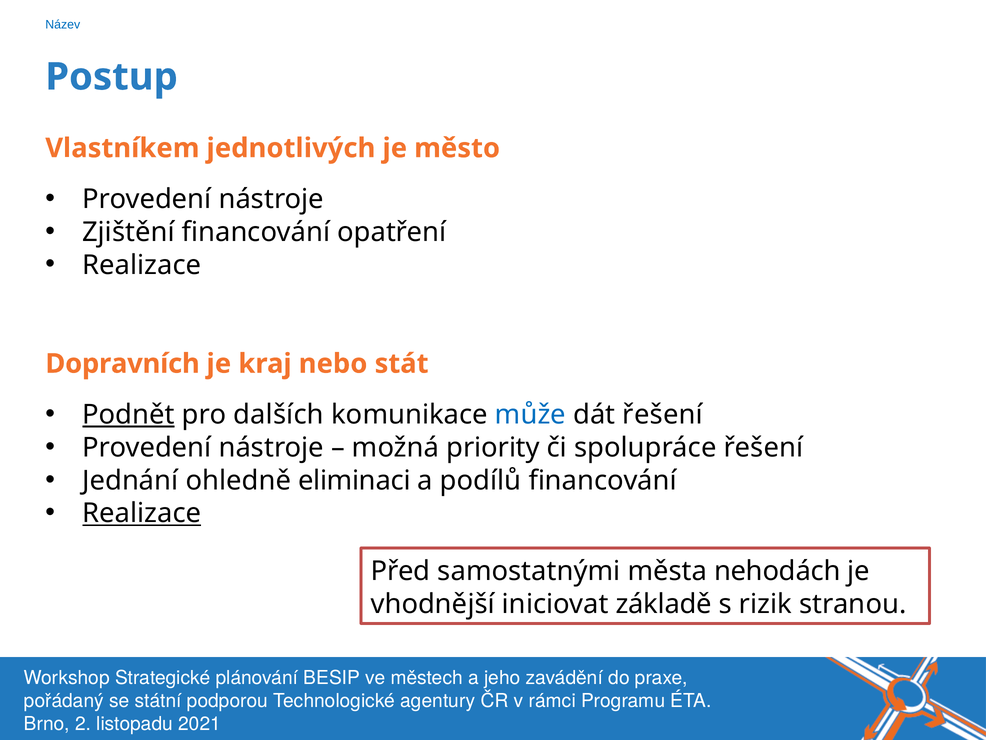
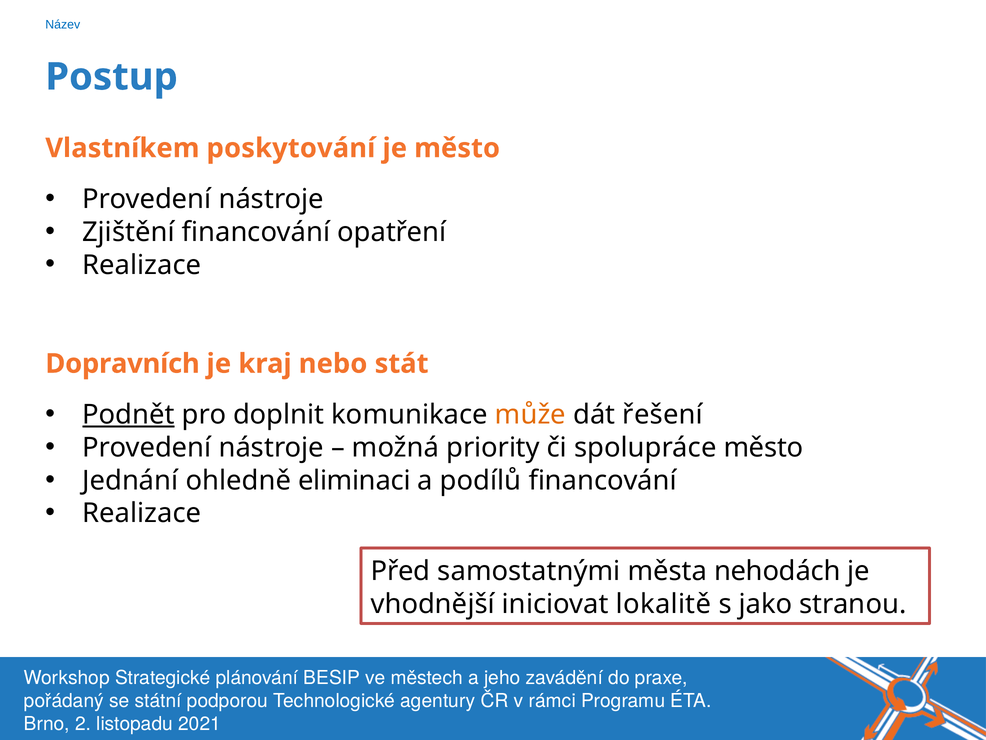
jednotlivých: jednotlivých -> poskytování
dalších: dalších -> doplnit
může colour: blue -> orange
spolupráce řešení: řešení -> město
Realizace at (142, 513) underline: present -> none
základě: základě -> lokalitě
rizik: rizik -> jako
